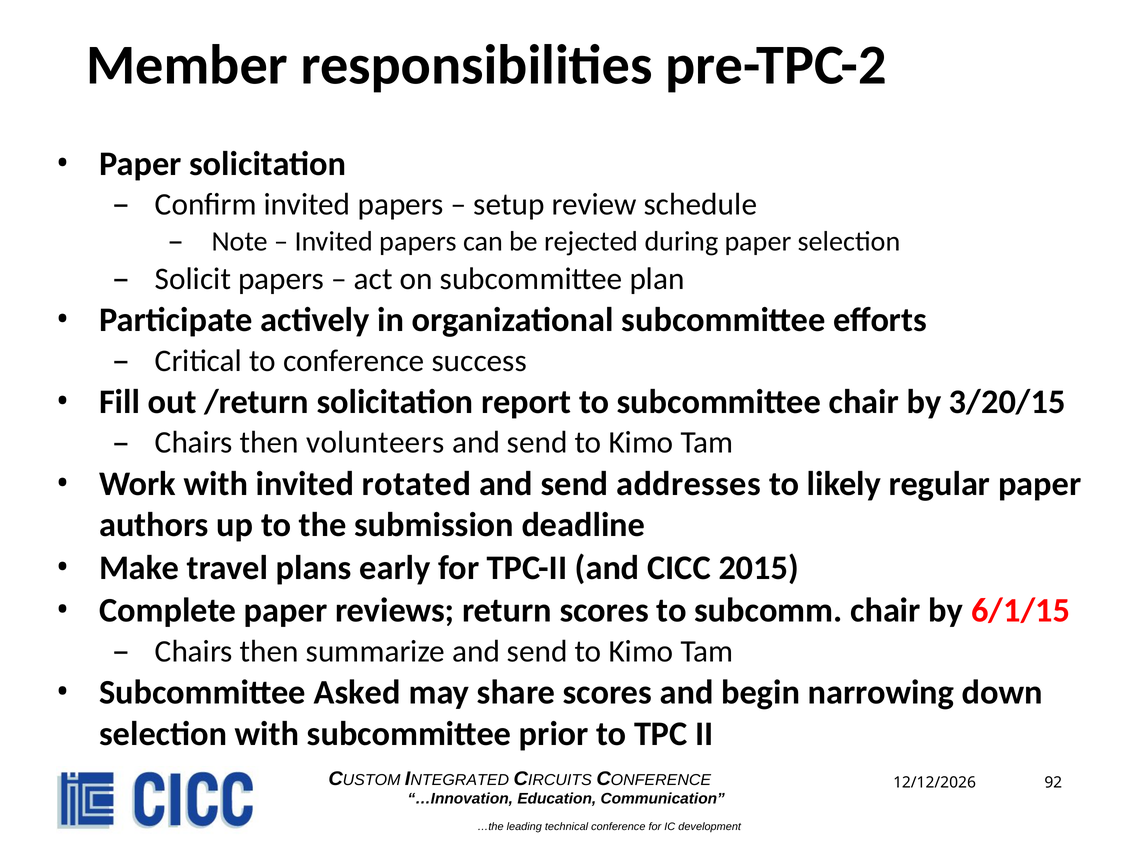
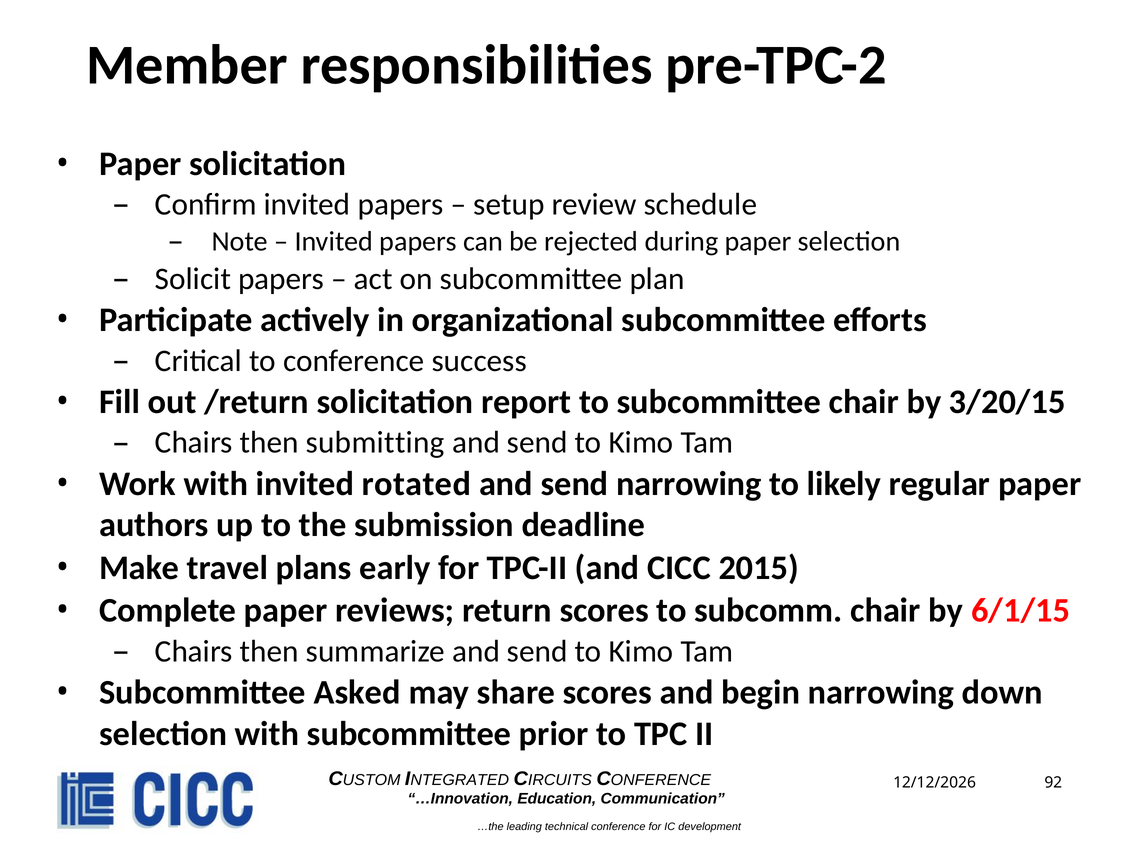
volunteers: volunteers -> submitting
send addresses: addresses -> narrowing
